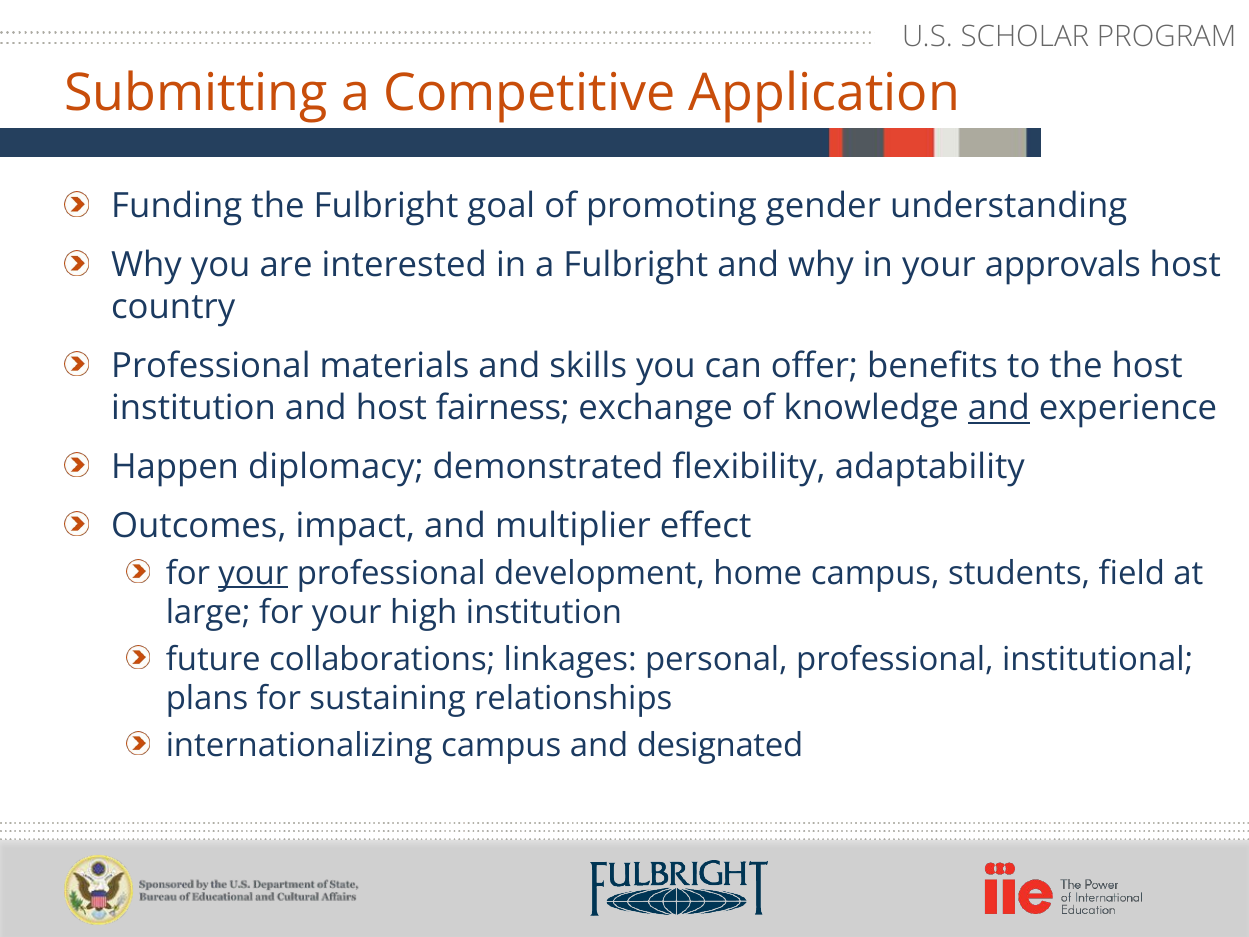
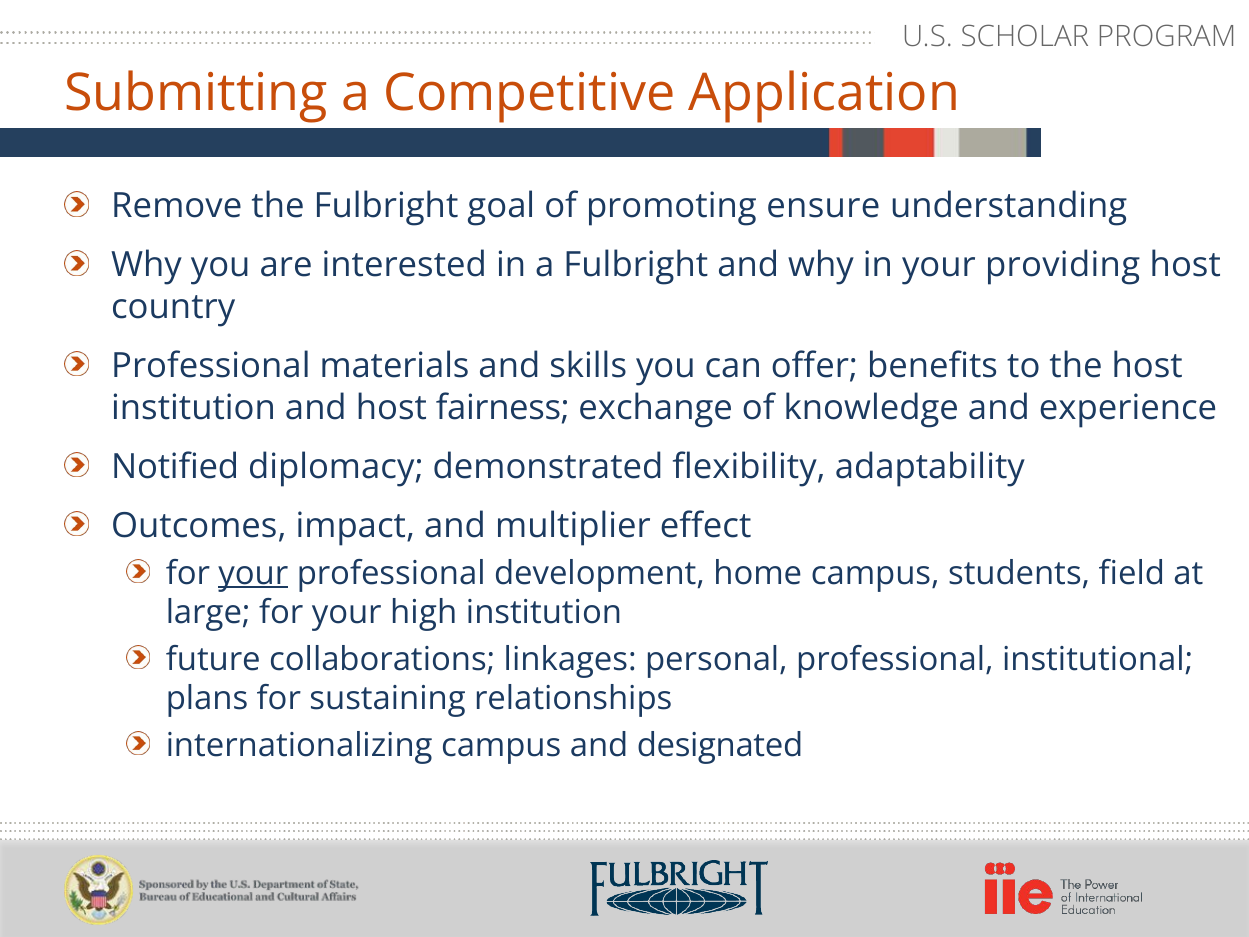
Funding: Funding -> Remove
gender: gender -> ensure
approvals: approvals -> providing
and at (999, 408) underline: present -> none
Happen: Happen -> Notified
